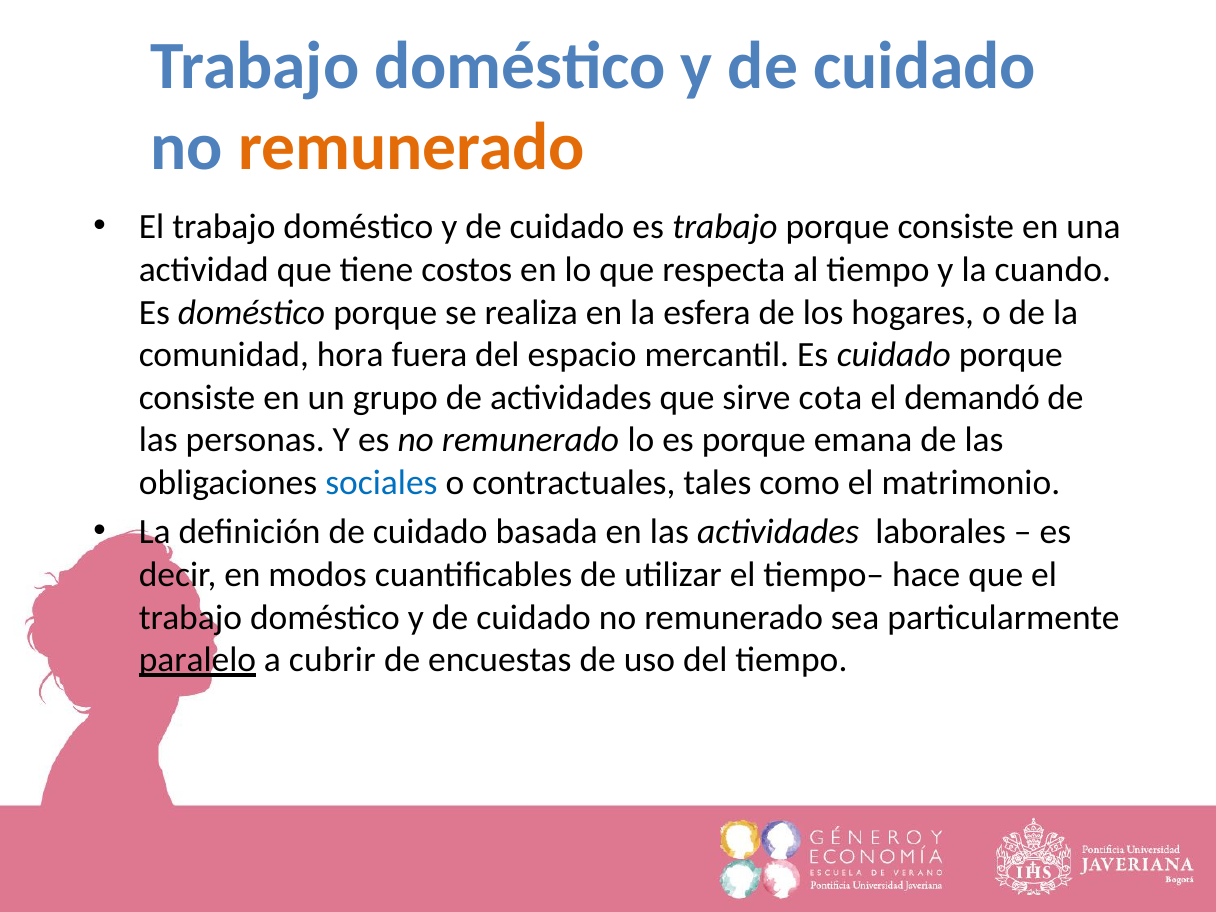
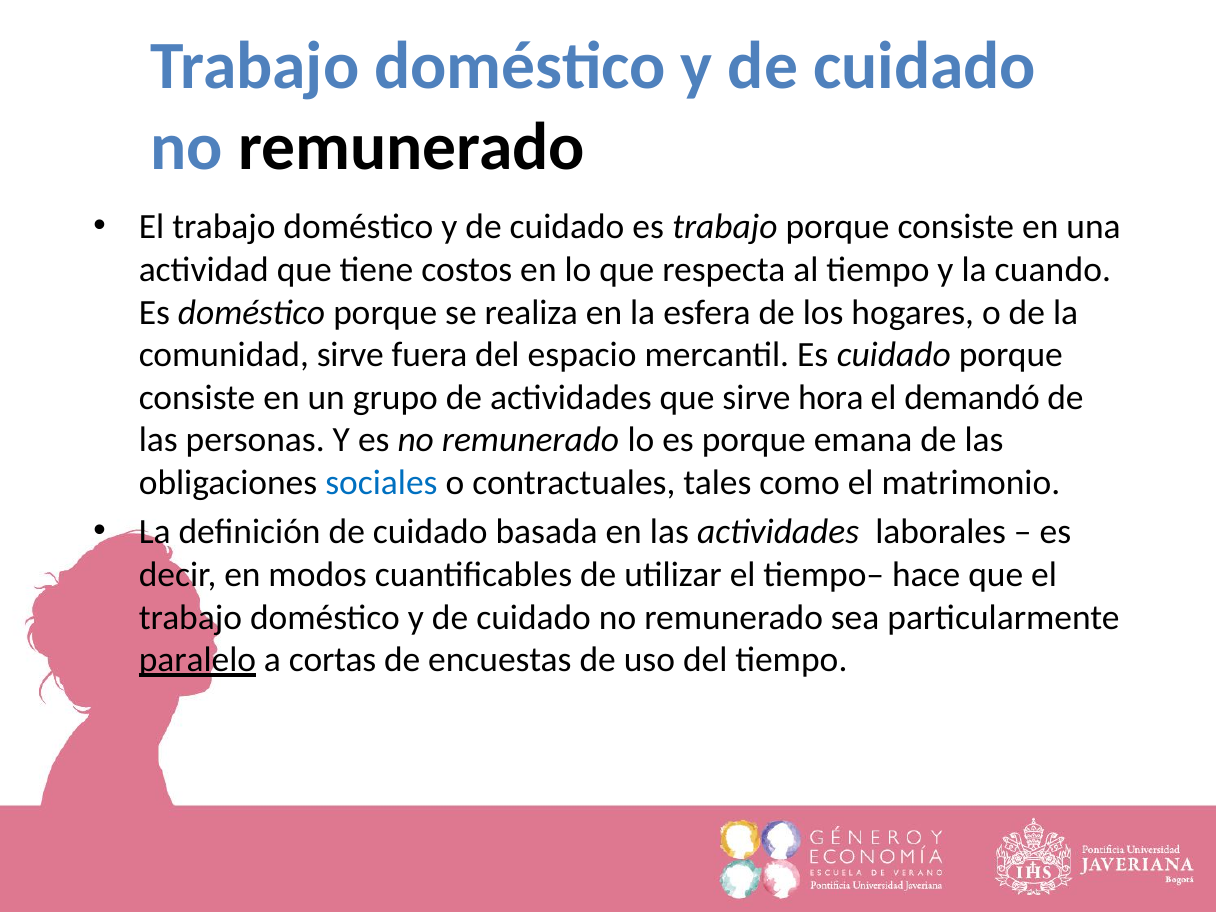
remunerado at (412, 148) colour: orange -> black
comunidad hora: hora -> sirve
cota: cota -> hora
cubrir: cubrir -> cortas
